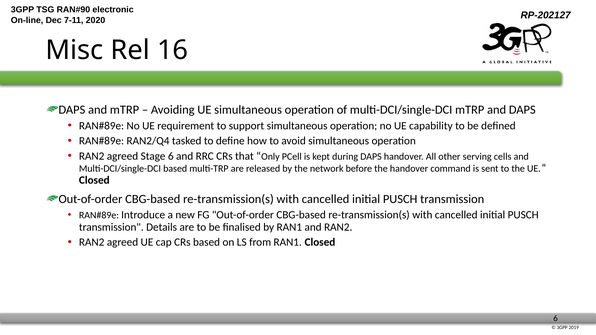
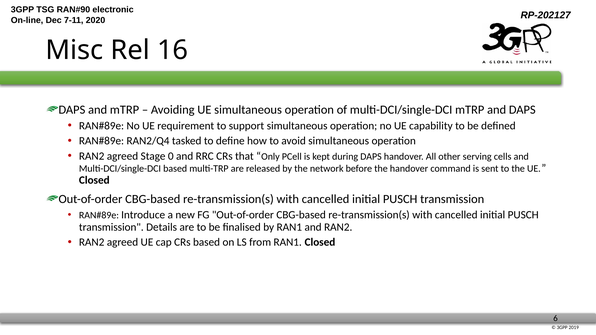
Stage 6: 6 -> 0
